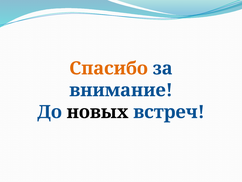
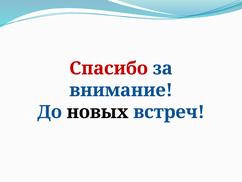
Спасибо colour: orange -> red
